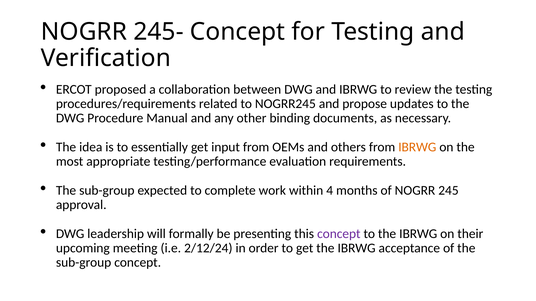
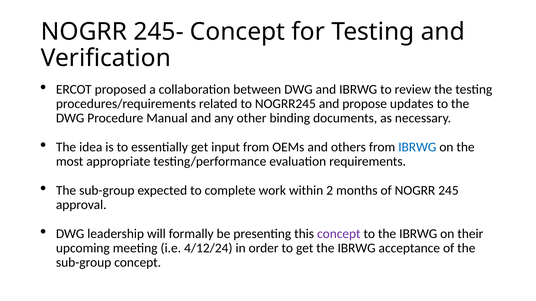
IBRWG at (417, 147) colour: orange -> blue
4: 4 -> 2
2/12/24: 2/12/24 -> 4/12/24
